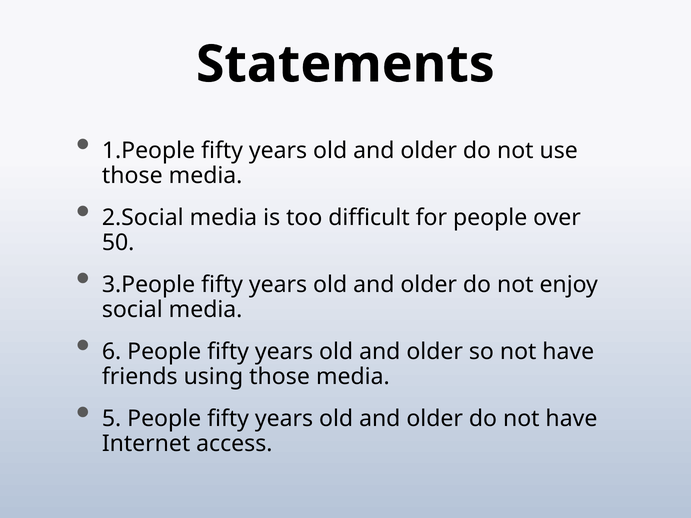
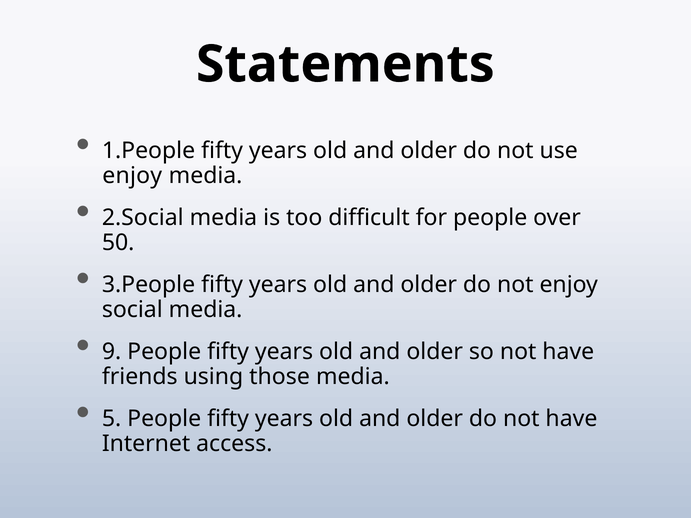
those at (132, 176): those -> enjoy
6: 6 -> 9
